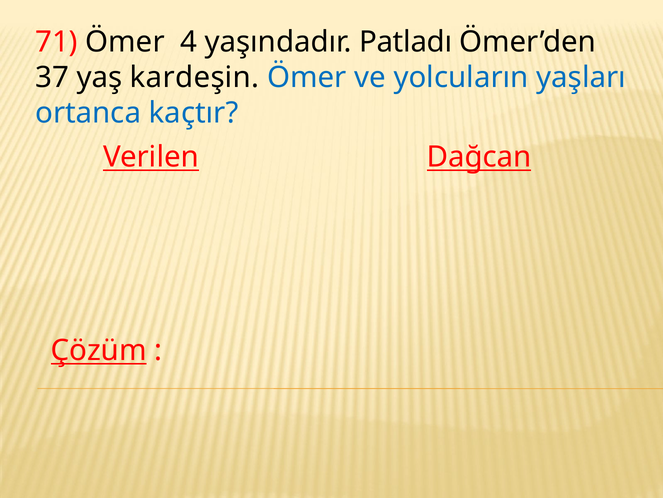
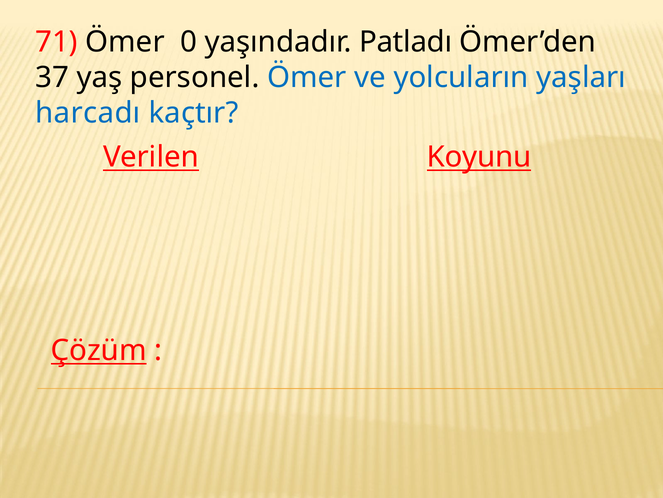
4: 4 -> 0
kardeşin: kardeşin -> personel
ortanca: ortanca -> harcadı
Dağcan: Dağcan -> Koyunu
